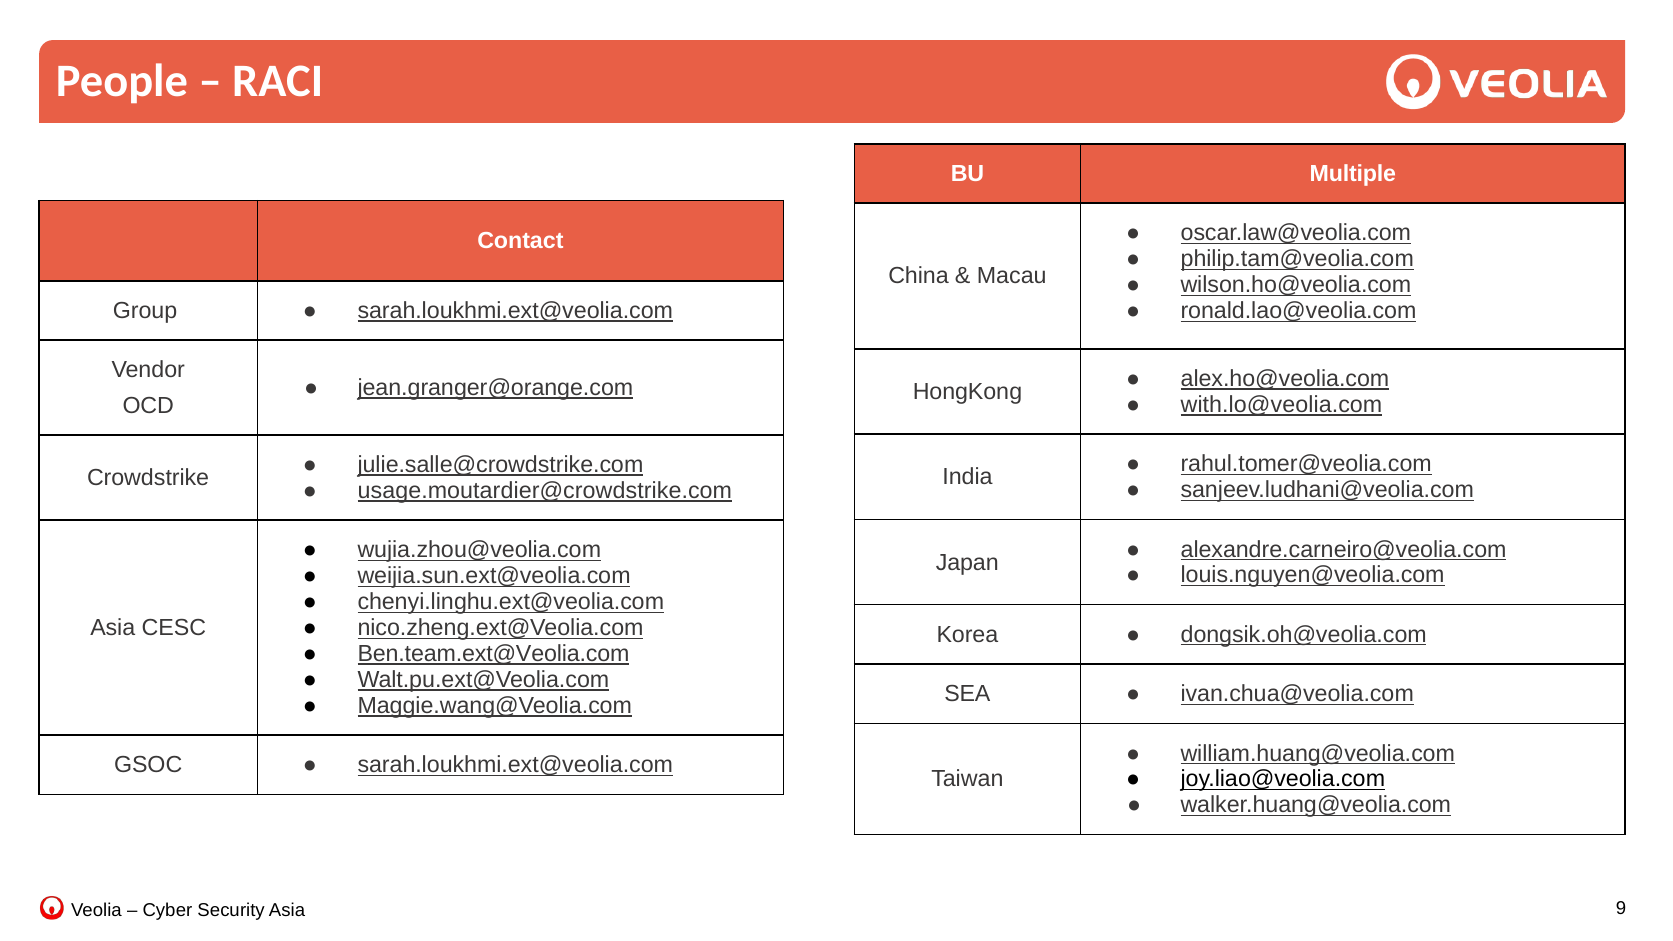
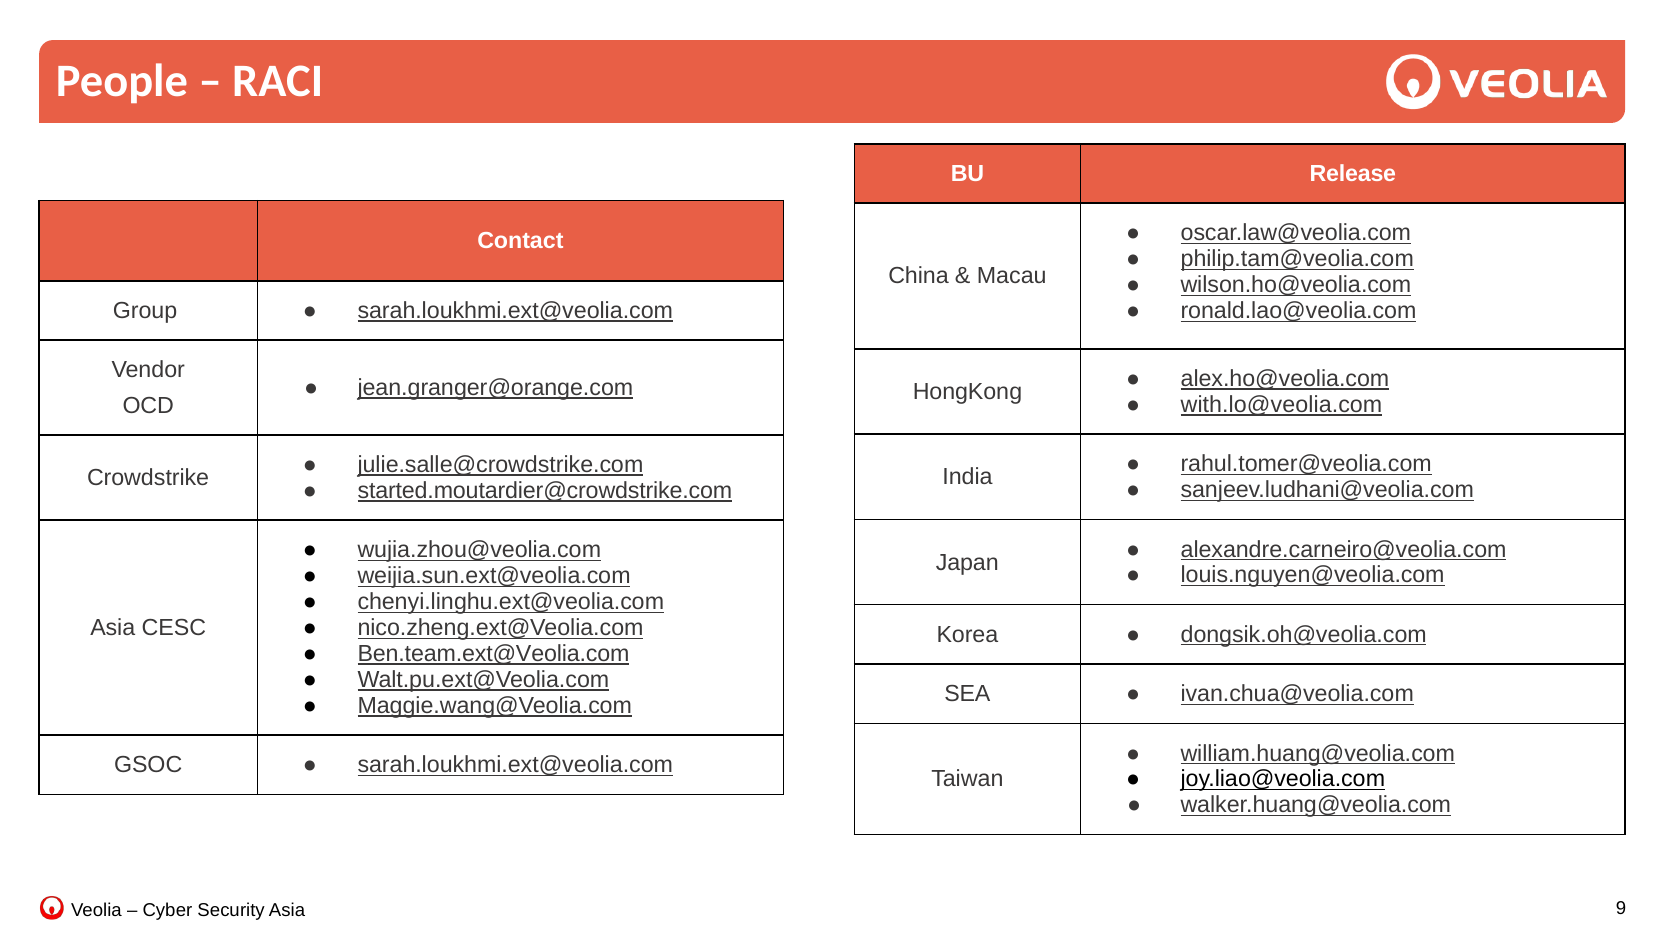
Multiple: Multiple -> Release
usage.moutardier@crowdstrike.com: usage.moutardier@crowdstrike.com -> started.moutardier@crowdstrike.com
